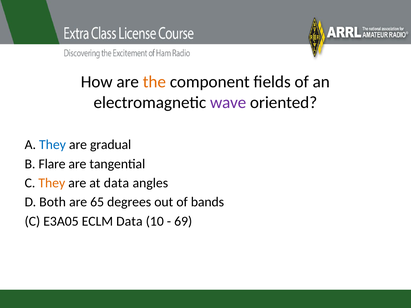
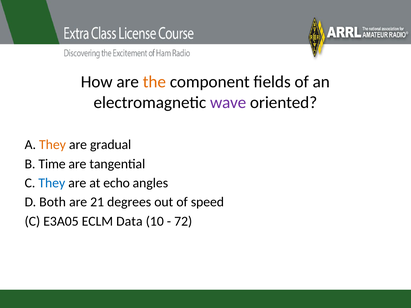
They at (52, 145) colour: blue -> orange
Flare: Flare -> Time
They at (52, 183) colour: orange -> blue
at data: data -> echo
65: 65 -> 21
bands: bands -> speed
69: 69 -> 72
